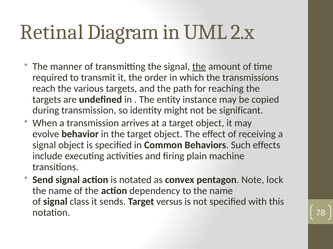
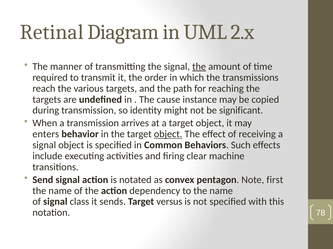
entity: entity -> cause
evolve: evolve -> enters
object at (168, 134) underline: none -> present
plain: plain -> clear
lock: lock -> first
